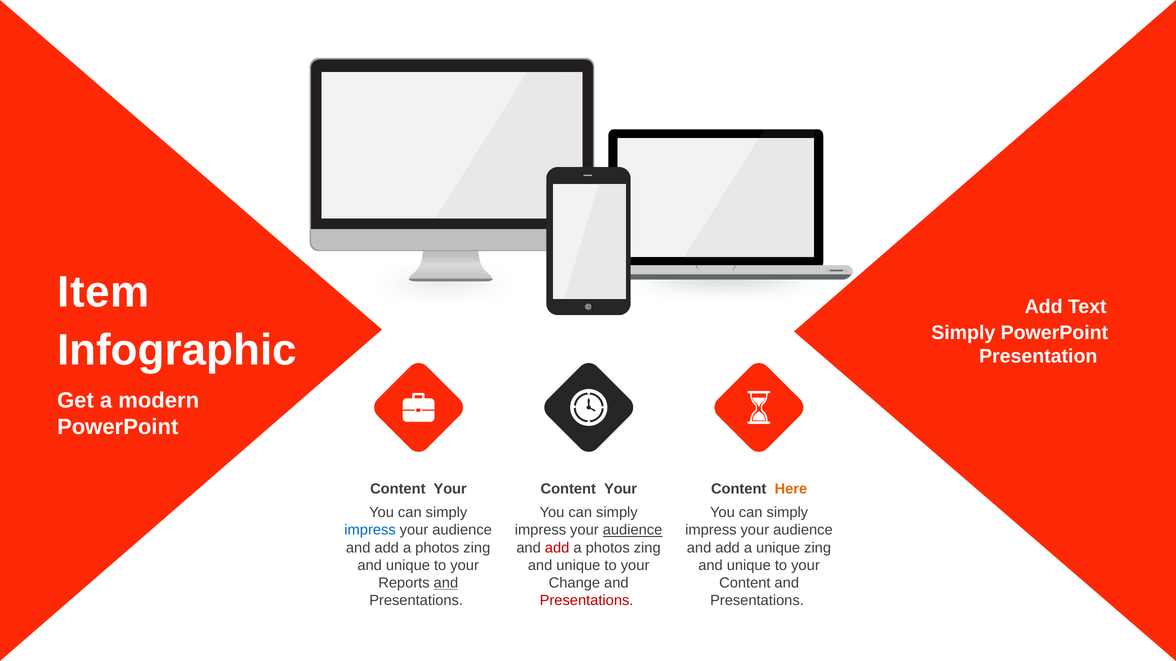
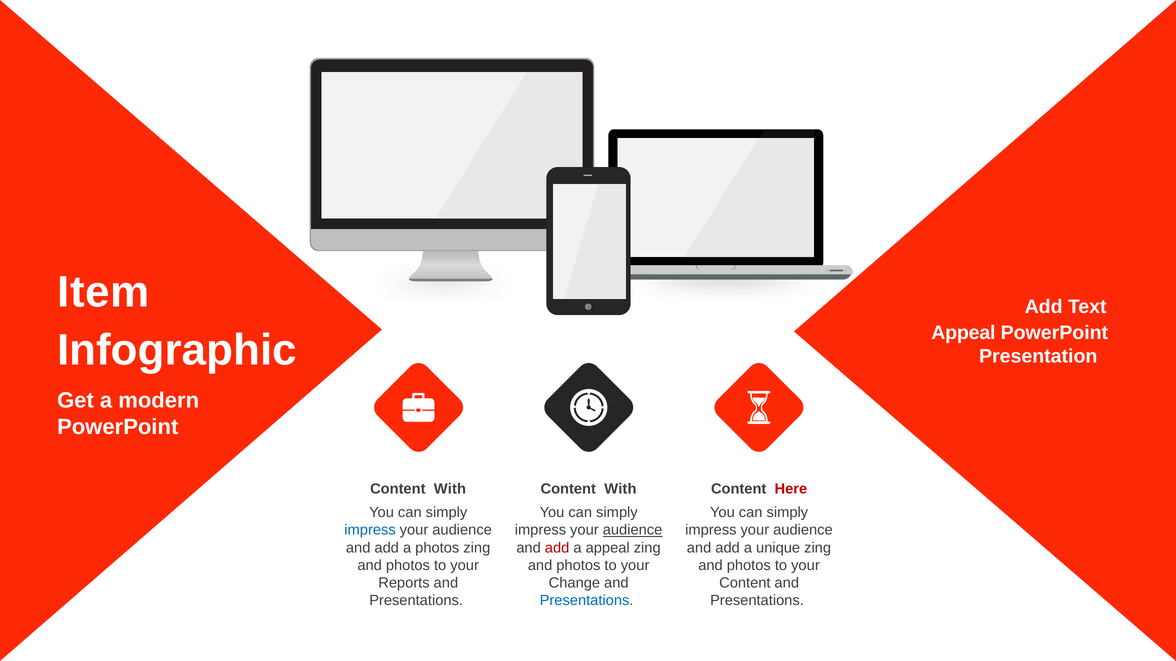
Simply at (963, 333): Simply -> Appeal
Your at (450, 489): Your -> With
Your at (621, 489): Your -> With
Here colour: orange -> red
photos at (608, 548): photos -> appeal
unique at (408, 566): unique -> photos
unique at (578, 566): unique -> photos
unique at (749, 566): unique -> photos
and at (446, 583) underline: present -> none
Presentations at (587, 601) colour: red -> blue
